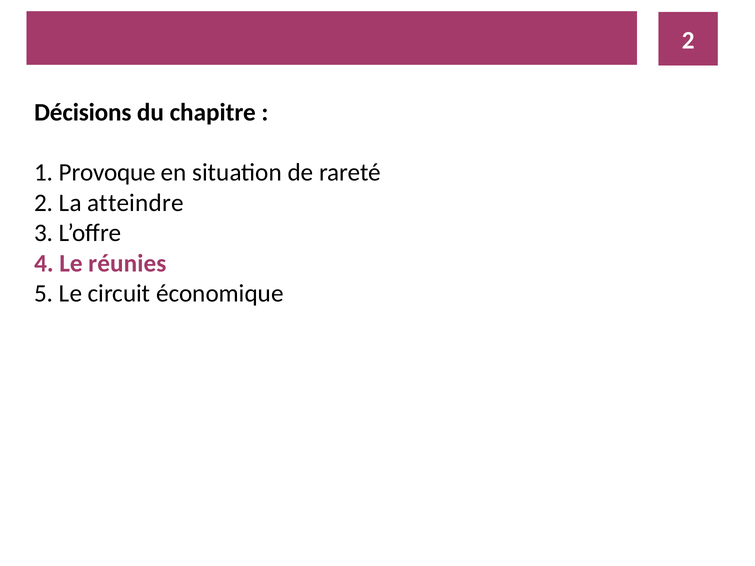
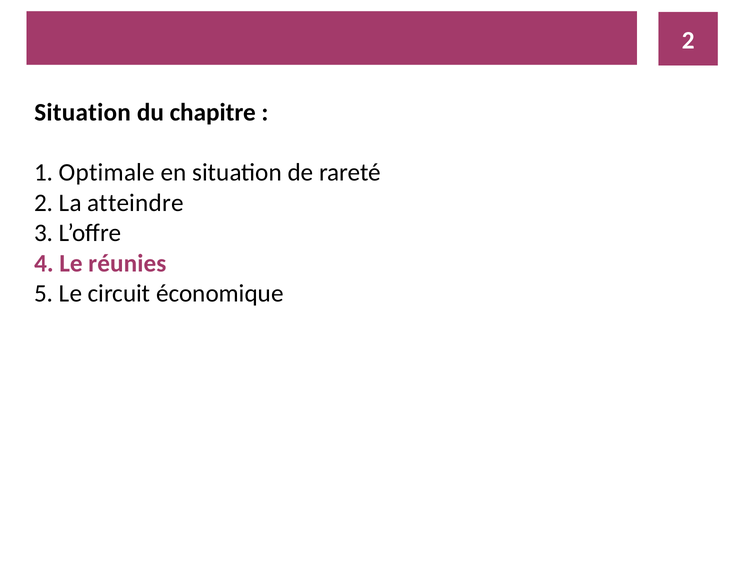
Décisions at (83, 112): Décisions -> Situation
Provoque: Provoque -> Optimale
